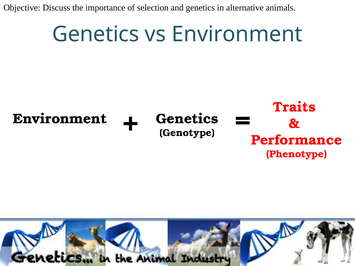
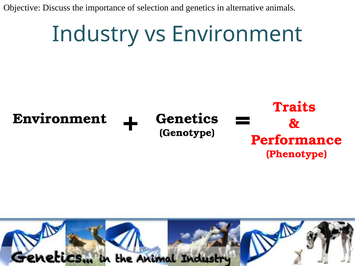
Genetics at (96, 34): Genetics -> Industry
